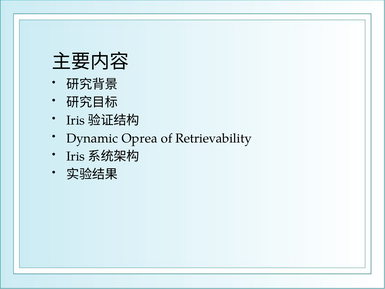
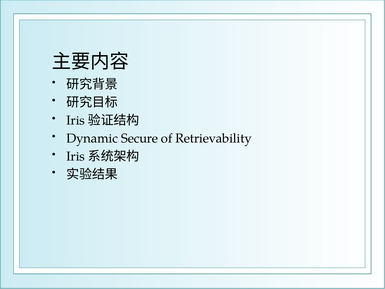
Oprea: Oprea -> Secure
